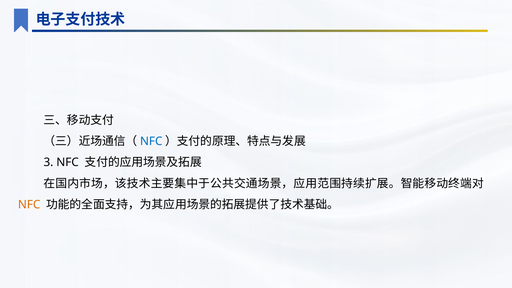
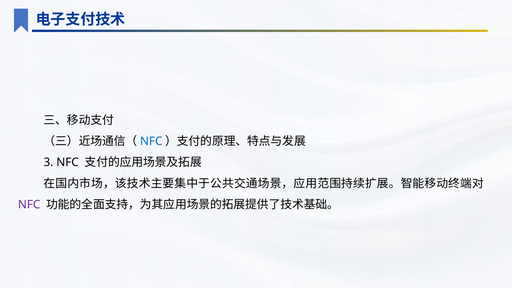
NFC at (29, 205) colour: orange -> purple
